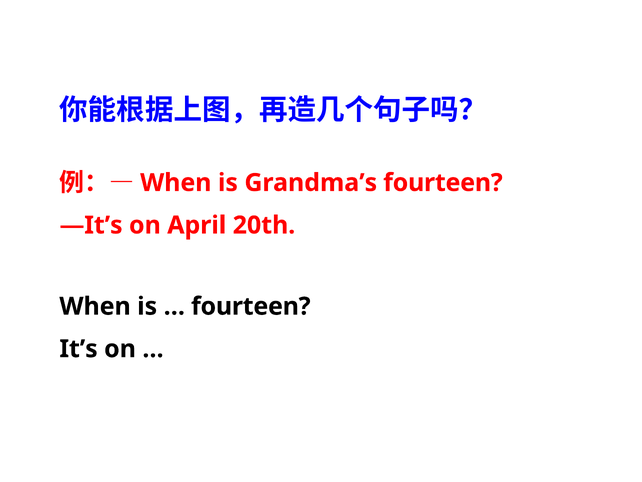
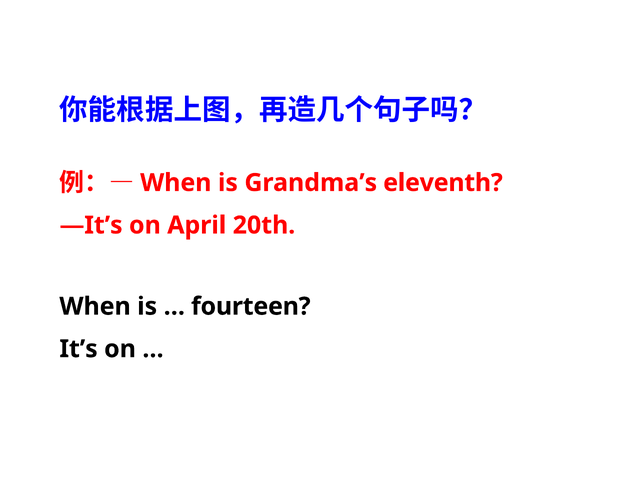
Grandma’s fourteen: fourteen -> eleventh
